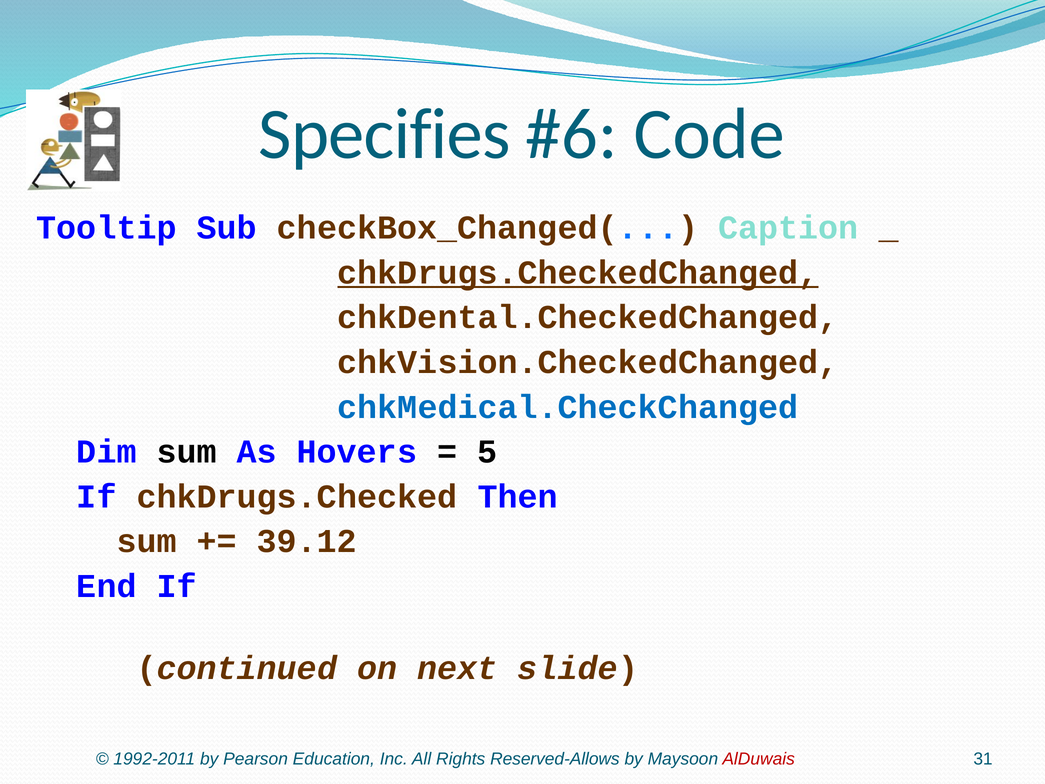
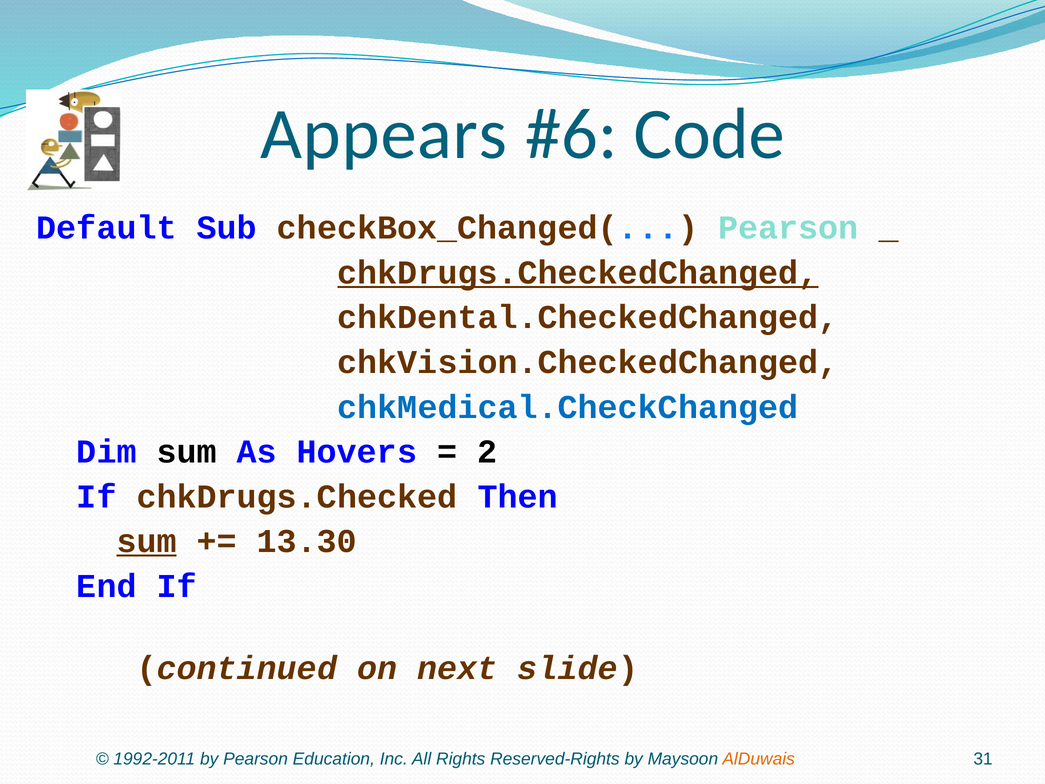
Specifies: Specifies -> Appears
Tooltip: Tooltip -> Default
checkBox_Changed( Caption: Caption -> Pearson
5: 5 -> 2
sum at (147, 541) underline: none -> present
39.12: 39.12 -> 13.30
Reserved-Allows: Reserved-Allows -> Reserved-Rights
AlDuwais colour: red -> orange
